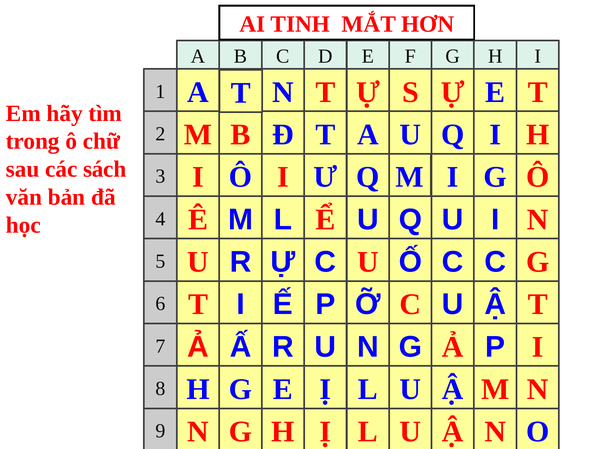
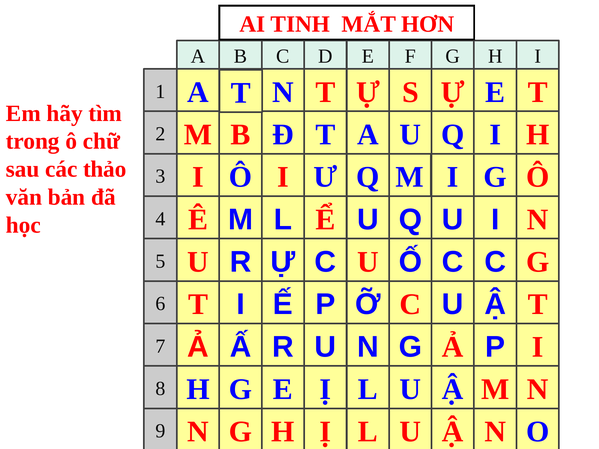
sách: sách -> thảo
